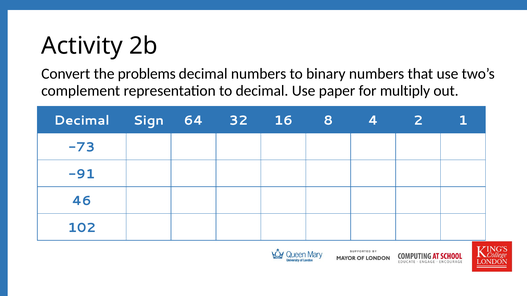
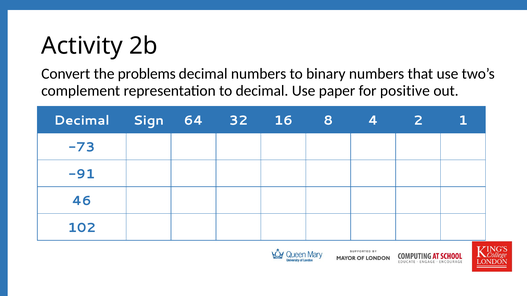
multiply: multiply -> positive
